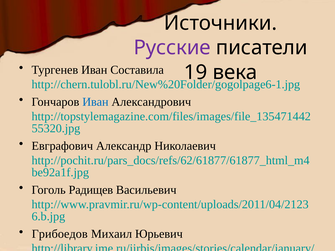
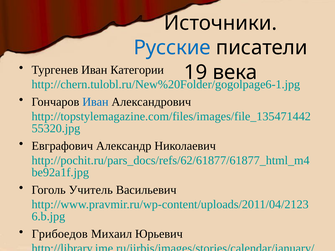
Русские colour: purple -> blue
Составила: Составила -> Категории
Радищев: Радищев -> Учитель
